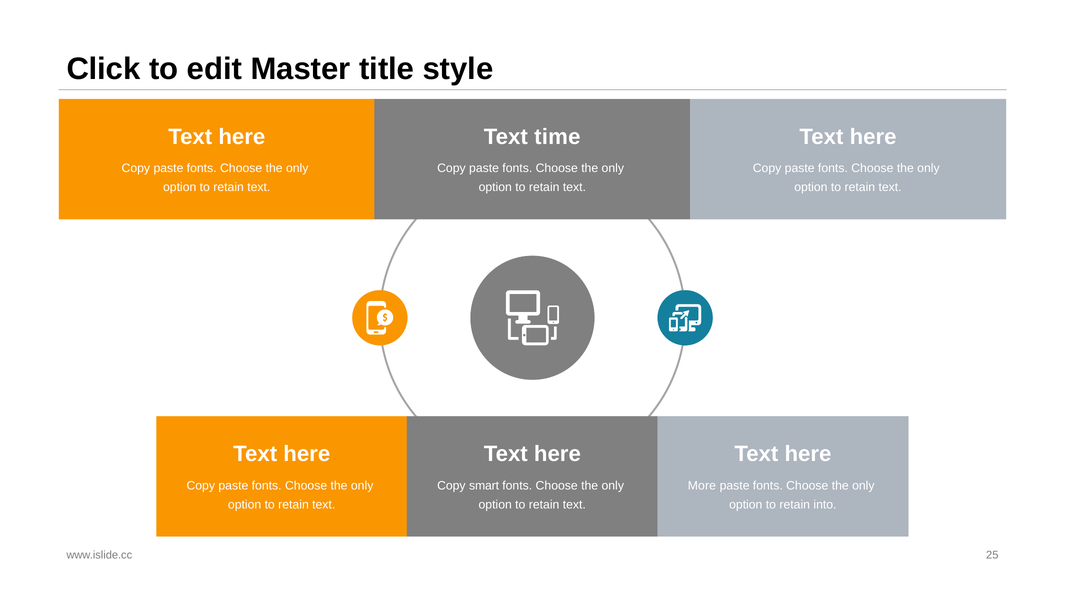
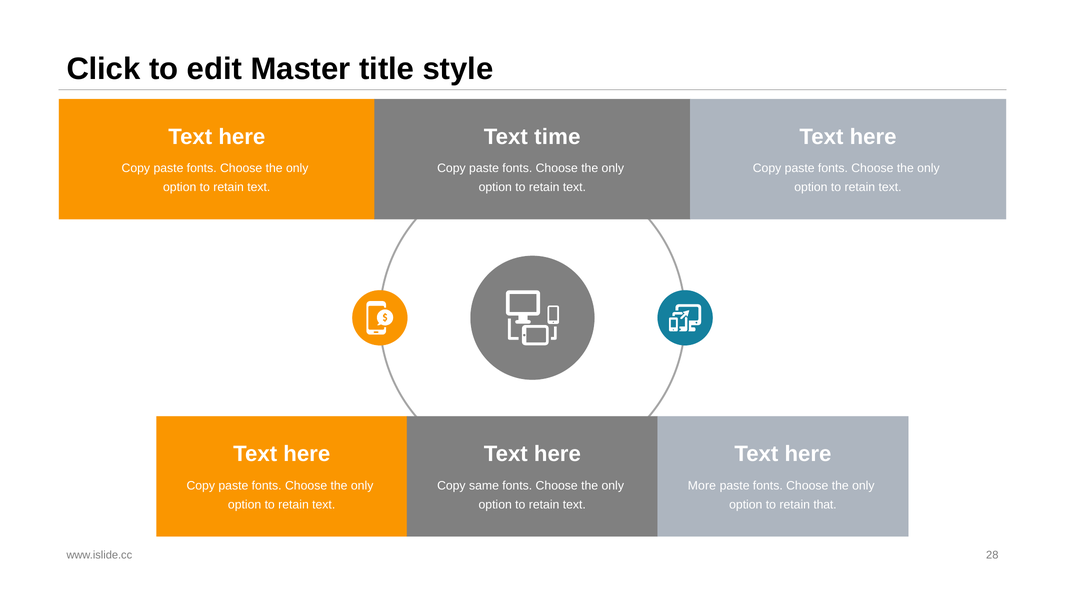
smart: smart -> same
into: into -> that
25: 25 -> 28
